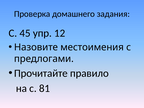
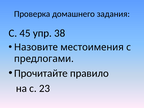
12: 12 -> 38
81: 81 -> 23
